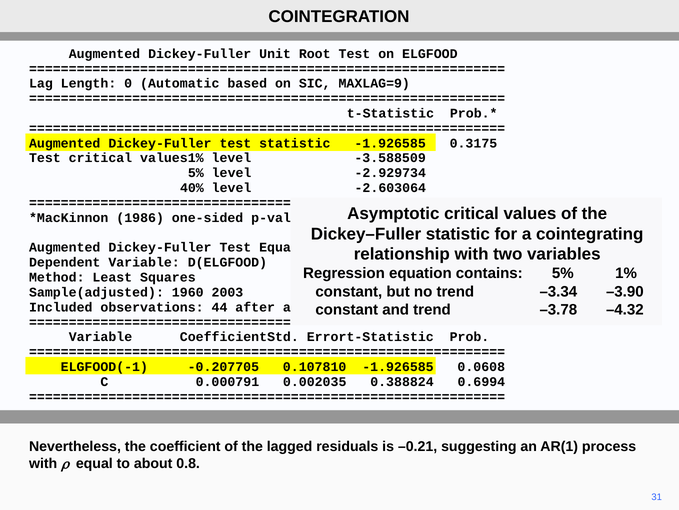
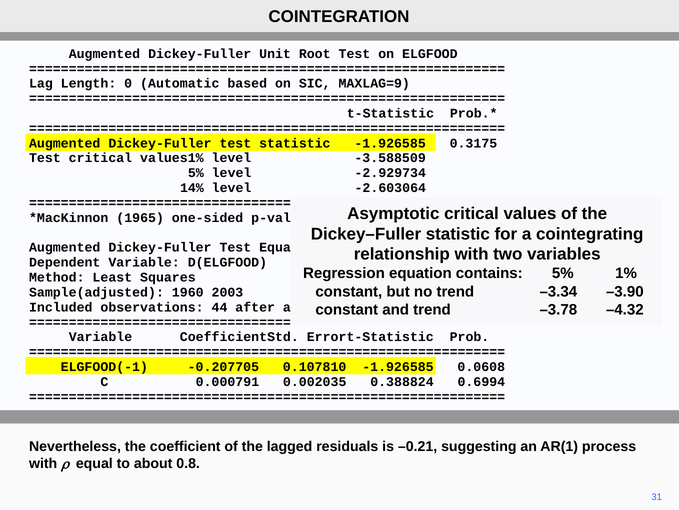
40%: 40% -> 14%
1986: 1986 -> 1965
